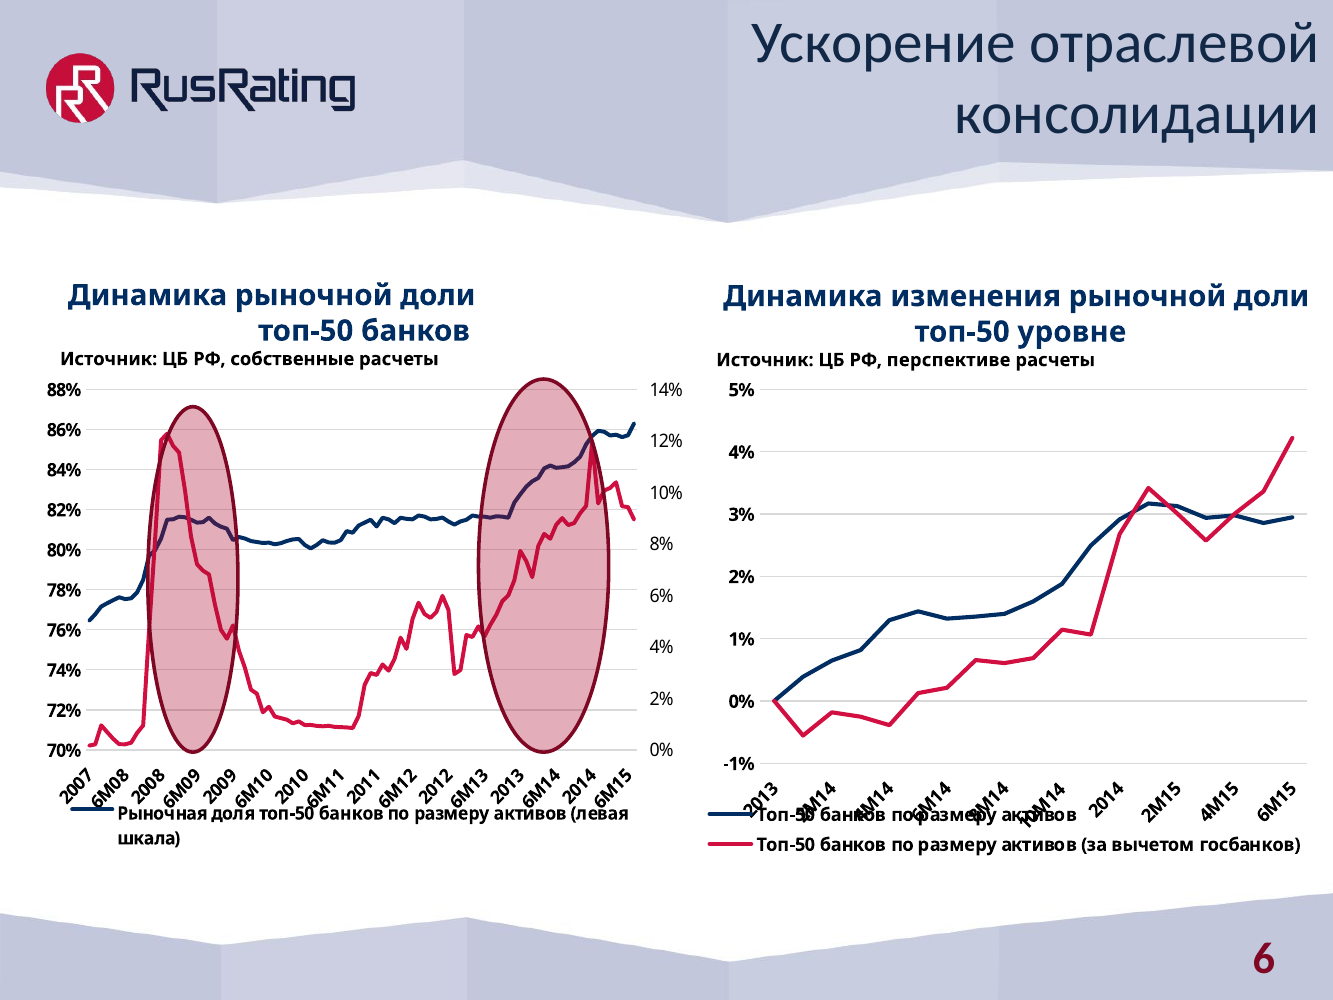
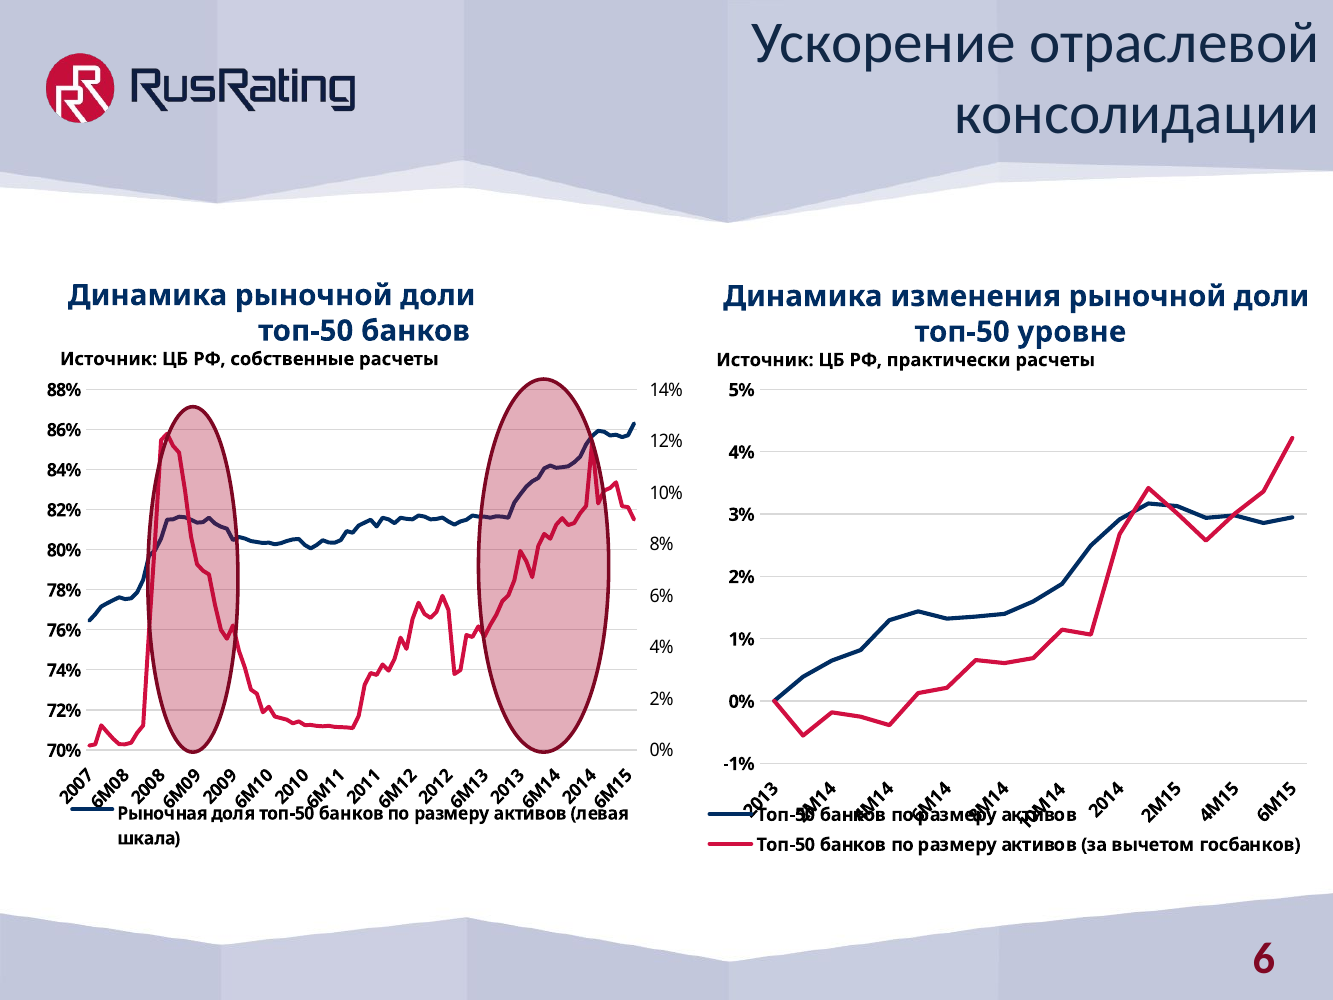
перспективе: перспективе -> практически
